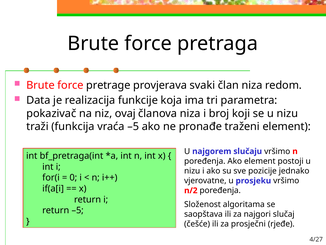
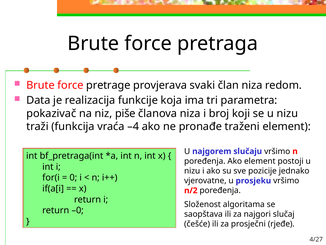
ovaj: ovaj -> piše
vraća –5: –5 -> –4
return –5: –5 -> –0
